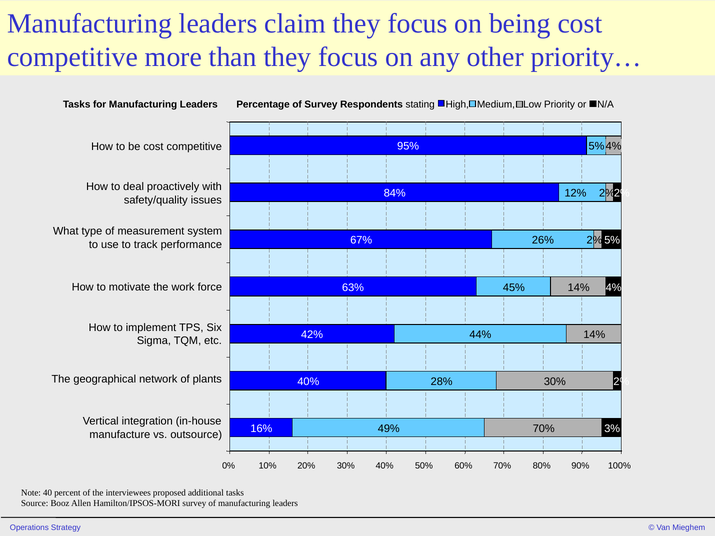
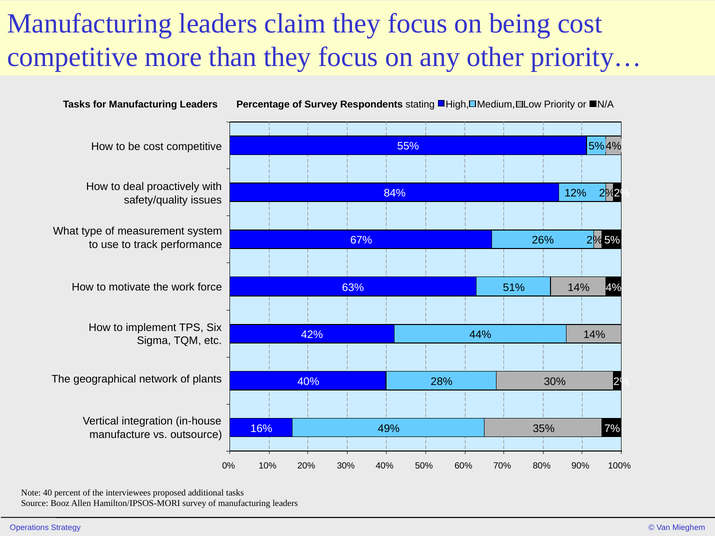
95%: 95% -> 55%
45%: 45% -> 51%
70% at (544, 429): 70% -> 35%
3%: 3% -> 7%
